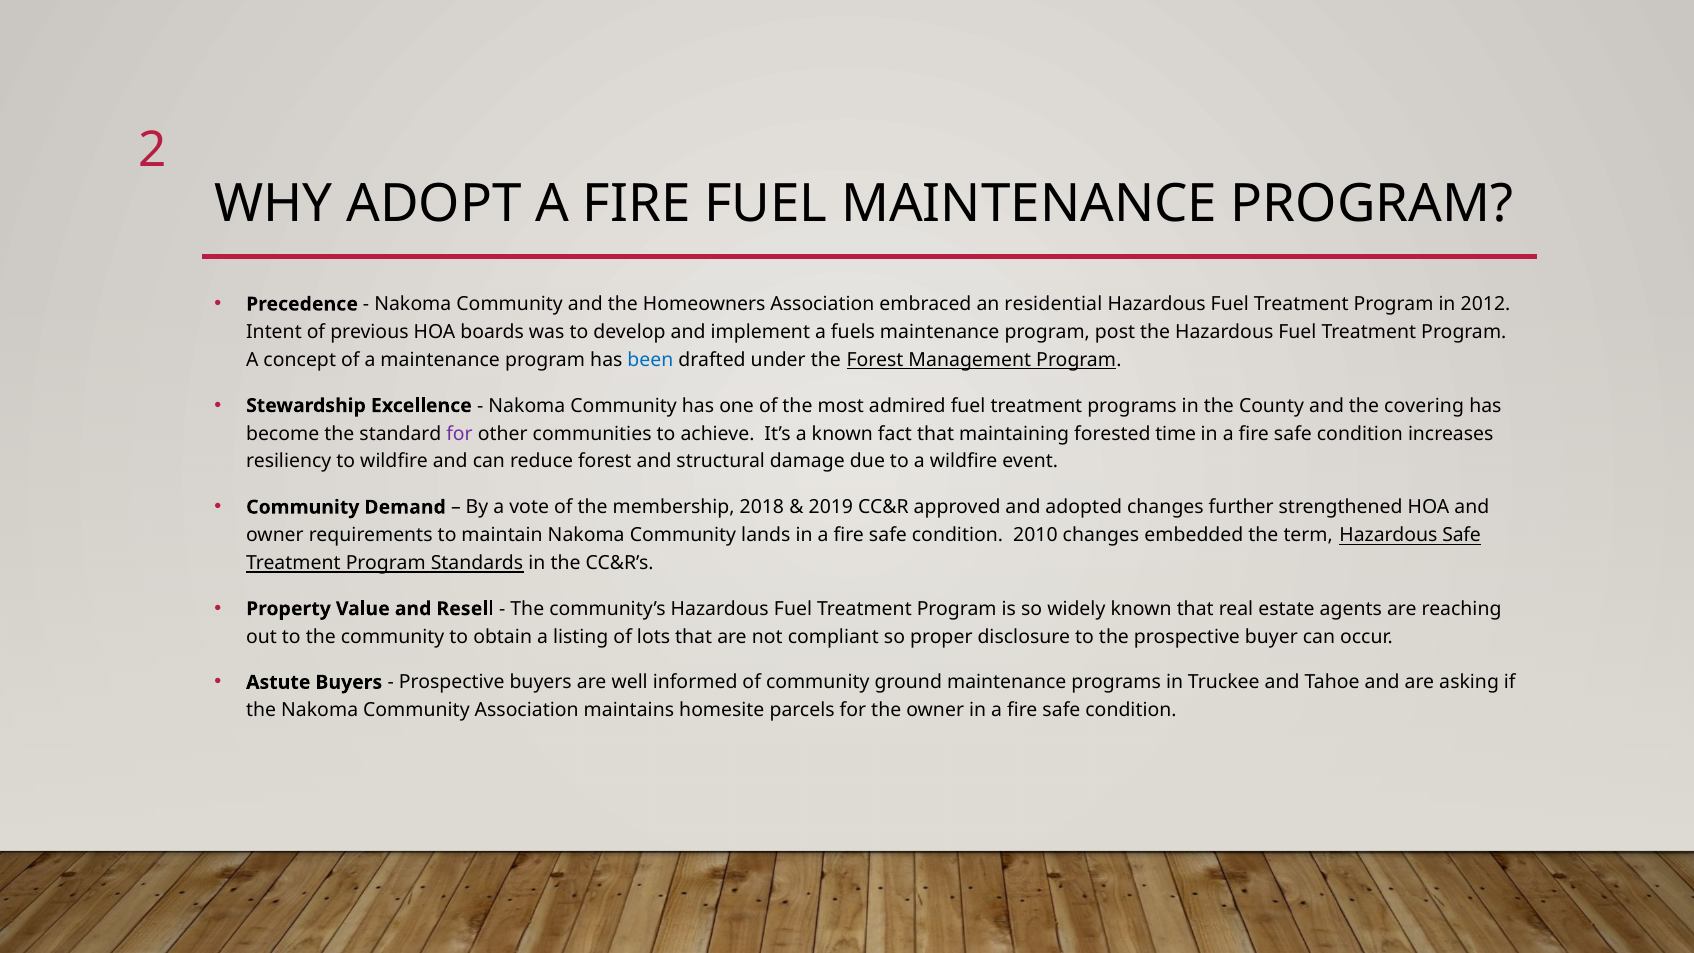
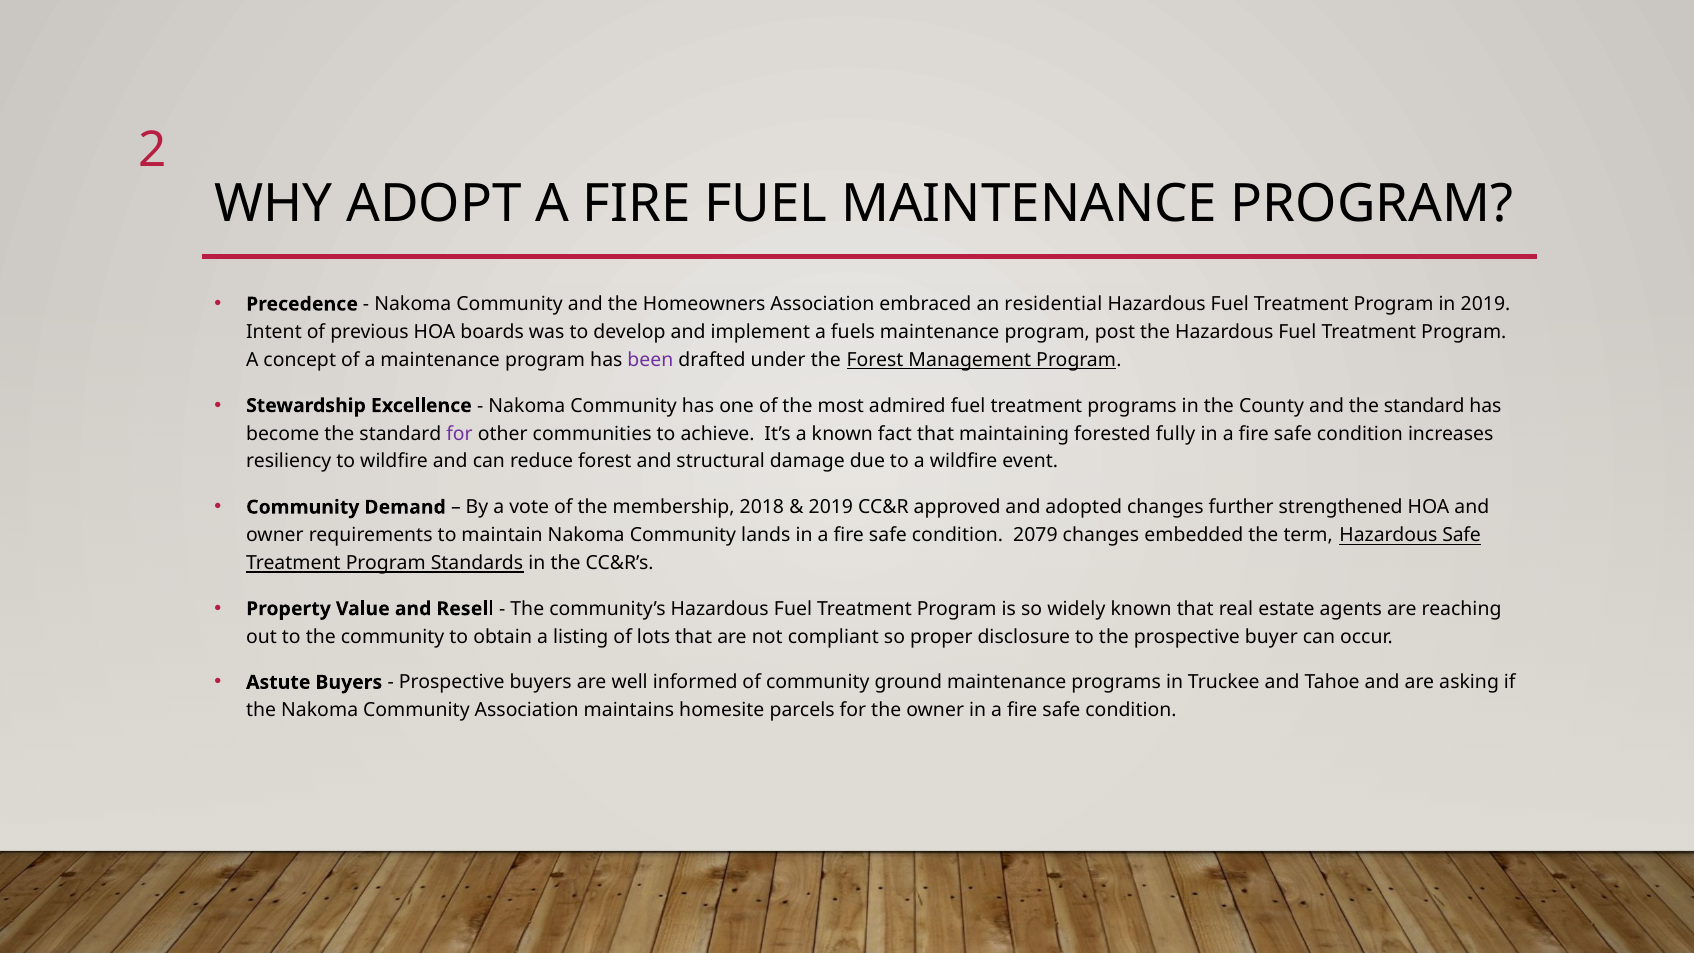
in 2012: 2012 -> 2019
been colour: blue -> purple
and the covering: covering -> standard
time: time -> fully
2010: 2010 -> 2079
